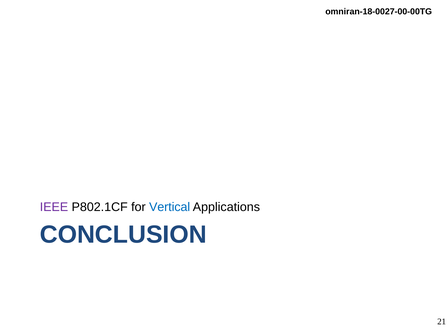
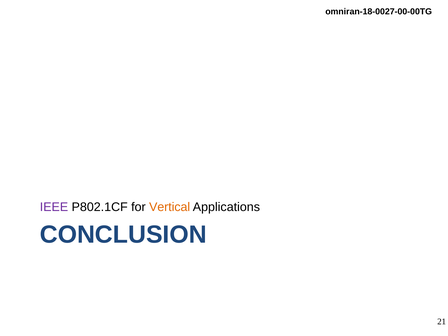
Vertical colour: blue -> orange
